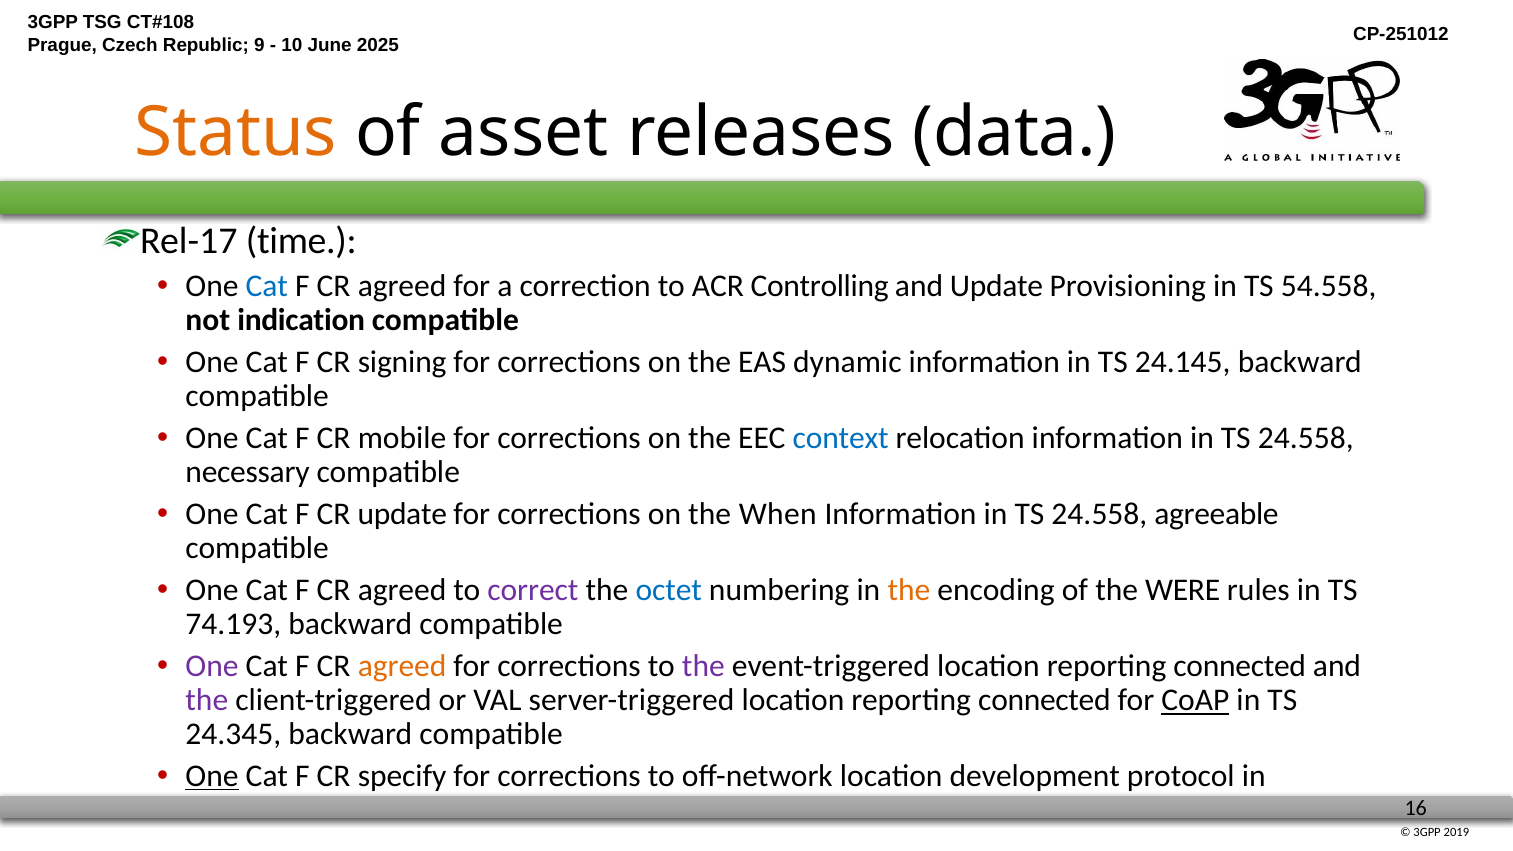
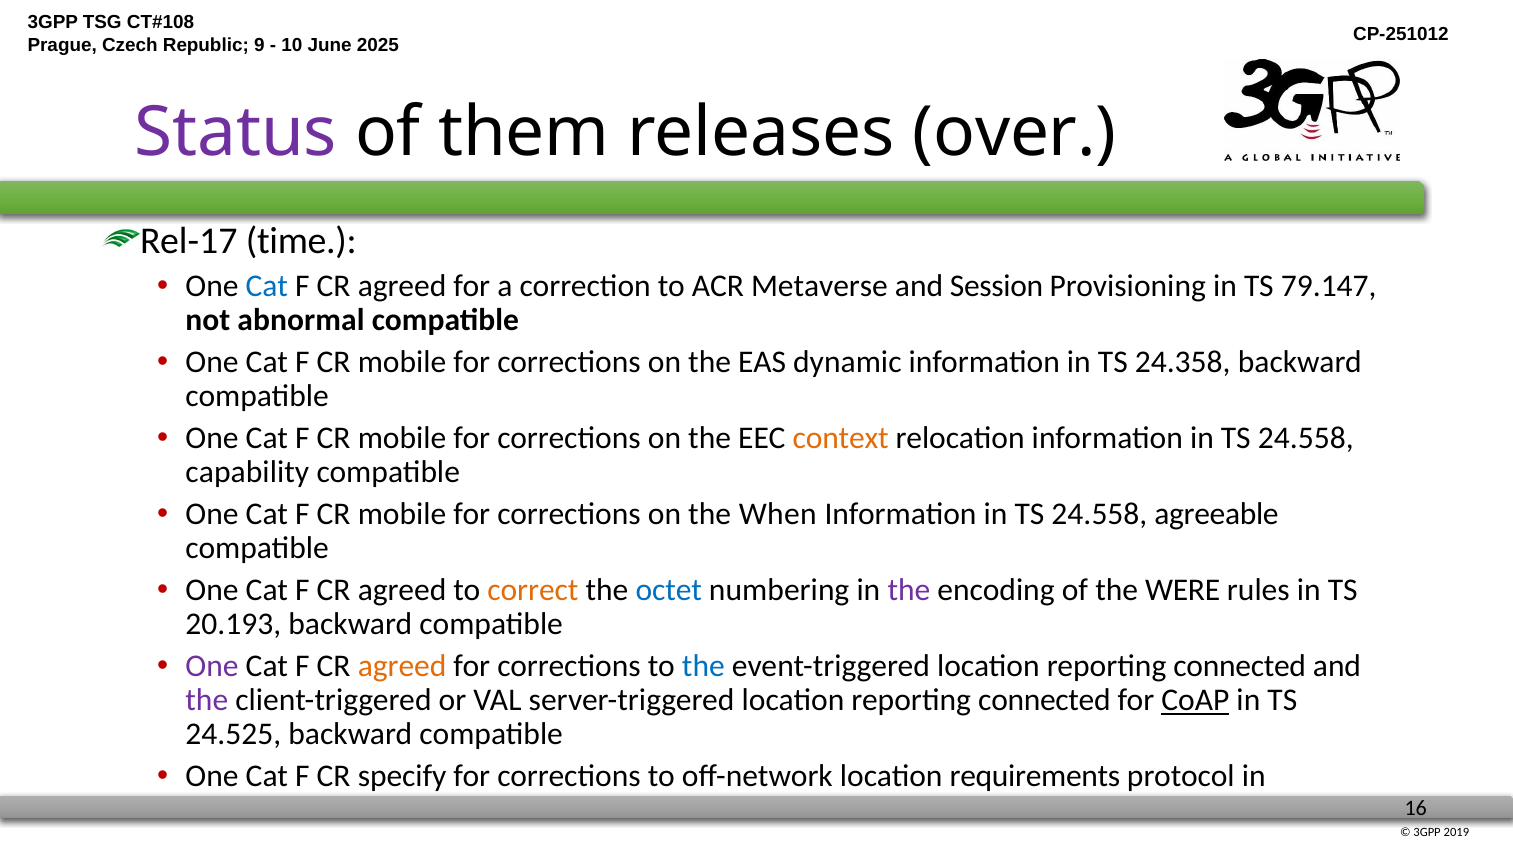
Status colour: orange -> purple
asset: asset -> them
data: data -> over
Controlling: Controlling -> Metaverse
and Update: Update -> Session
54.558: 54.558 -> 79.147
indication: indication -> abnormal
signing at (402, 362): signing -> mobile
24.145: 24.145 -> 24.358
context colour: blue -> orange
necessary: necessary -> capability
update at (402, 514): update -> mobile
correct colour: purple -> orange
the at (909, 590) colour: orange -> purple
74.193: 74.193 -> 20.193
the at (703, 666) colour: purple -> blue
24.345: 24.345 -> 24.525
One at (212, 776) underline: present -> none
development: development -> requirements
